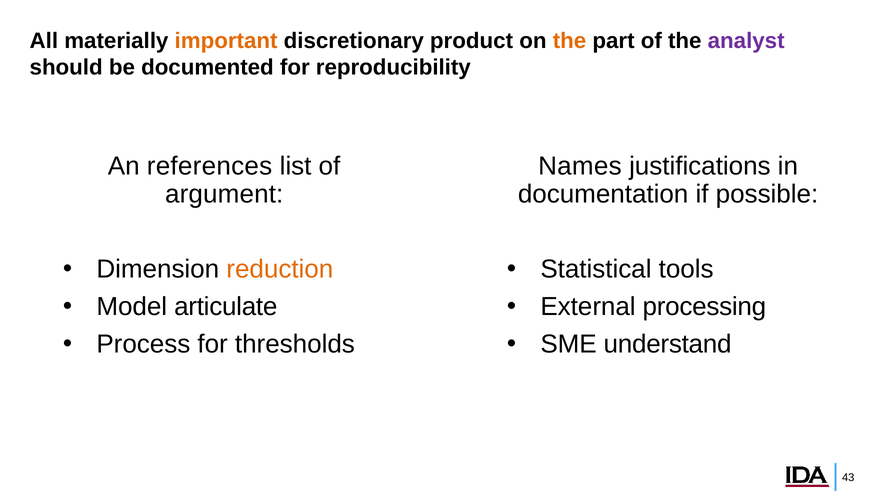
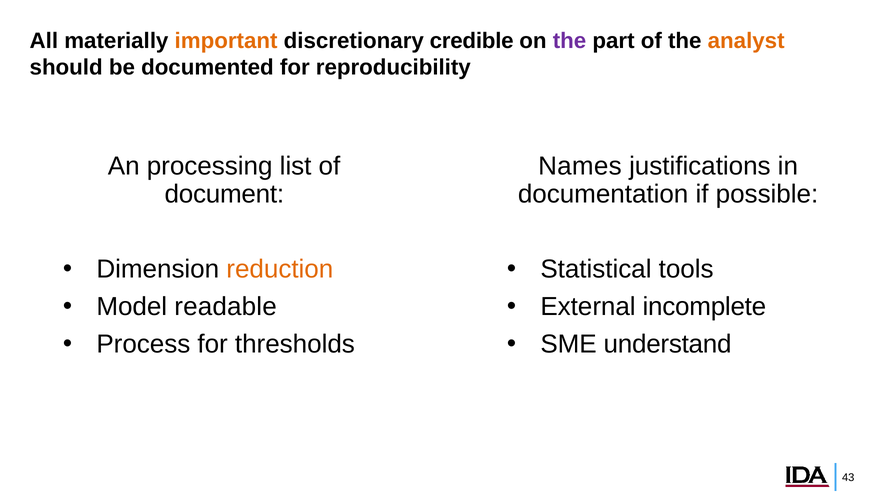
product: product -> credible
the at (570, 41) colour: orange -> purple
analyst colour: purple -> orange
references: references -> processing
argument: argument -> document
articulate: articulate -> readable
processing: processing -> incomplete
